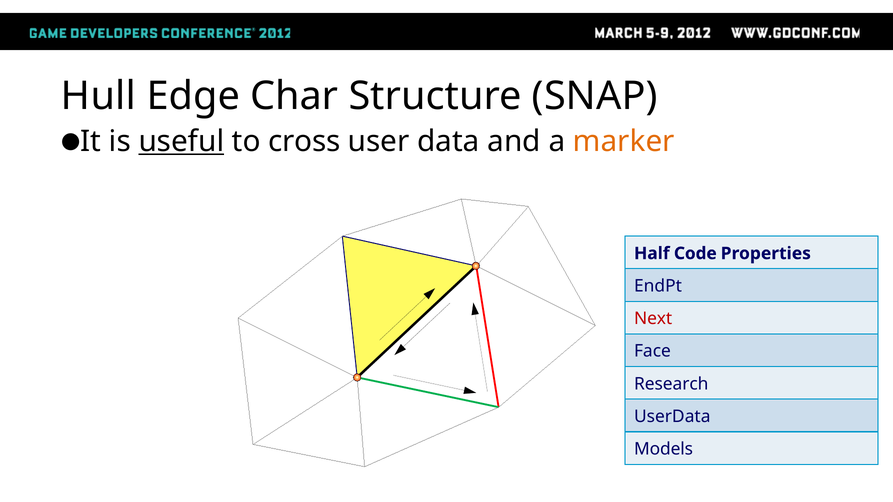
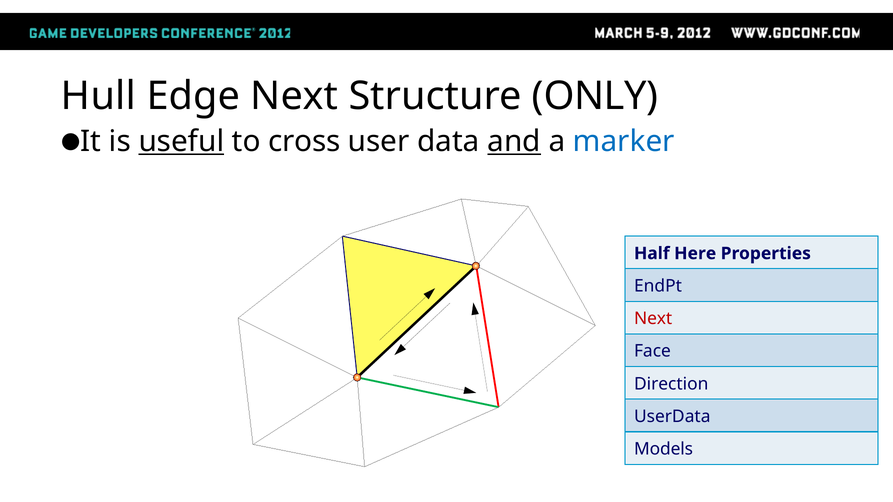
Edge Char: Char -> Next
SNAP: SNAP -> ONLY
and underline: none -> present
marker colour: orange -> blue
Code: Code -> Here
Research: Research -> Direction
